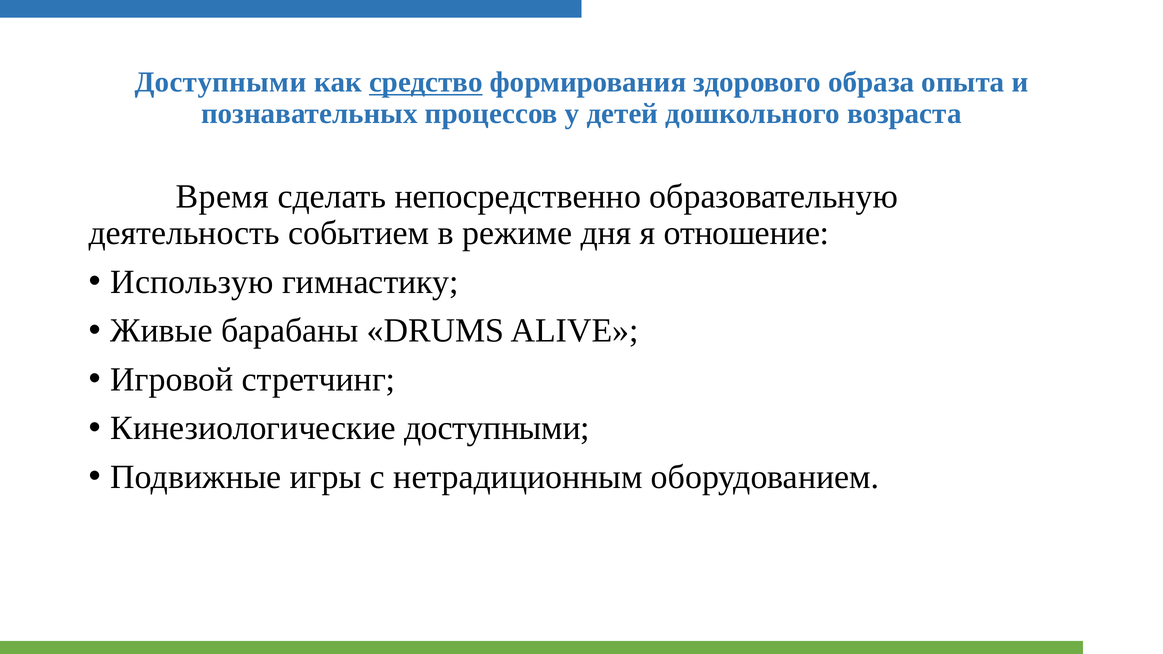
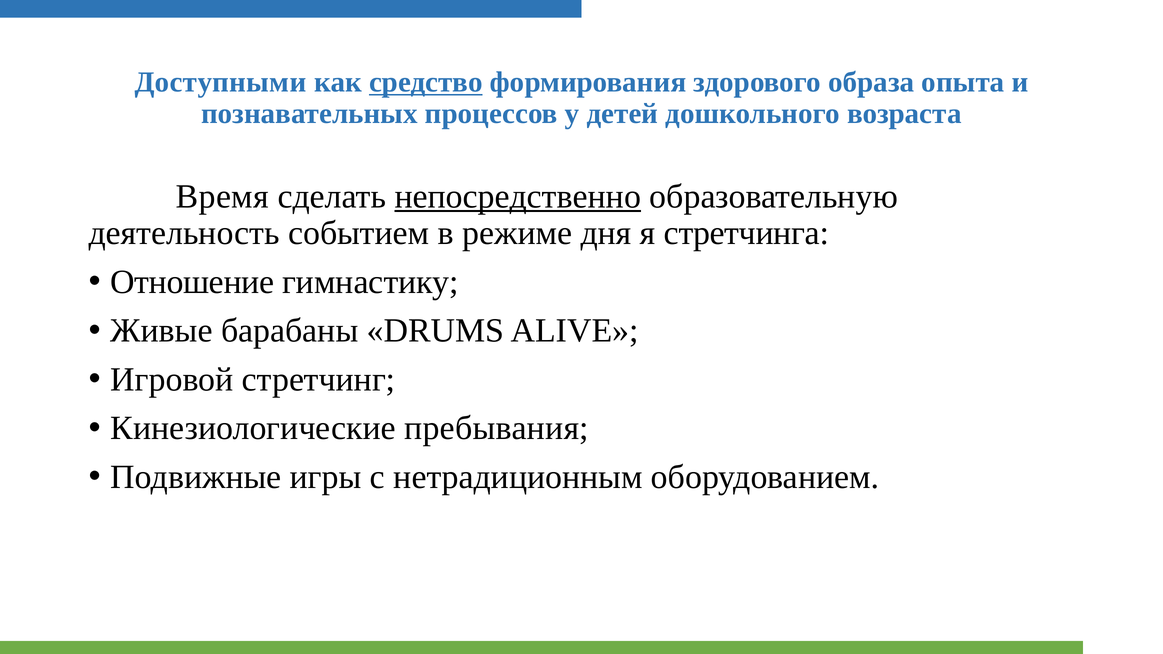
непосредственно underline: none -> present
отношение: отношение -> стретчинга
Использую: Использую -> Отношение
Кинезиологические доступными: доступными -> пребывания
